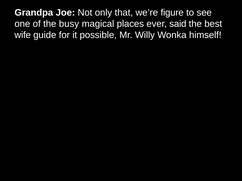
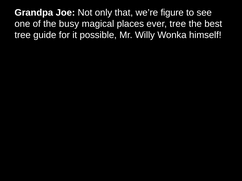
ever said: said -> tree
wife at (23, 35): wife -> tree
